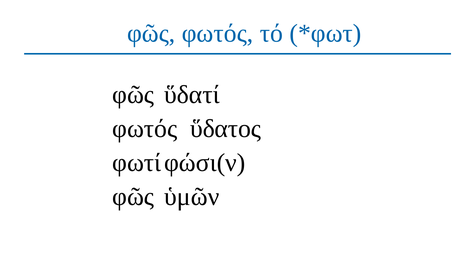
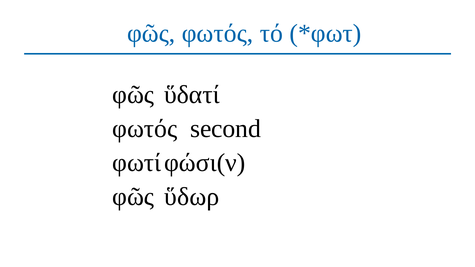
ὕδατος: ὕδατος -> second
ὑμῶν: ὑμῶν -> ὕδωρ
